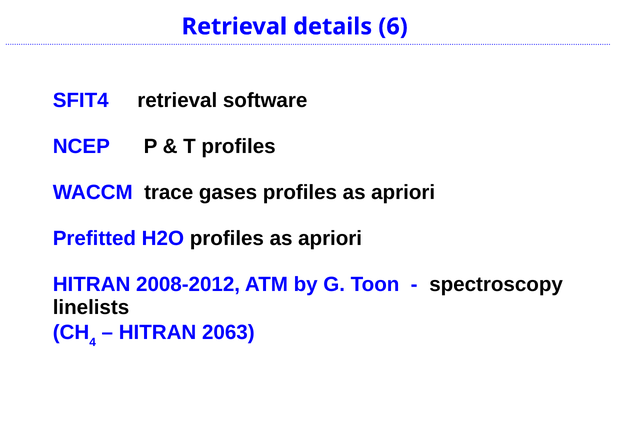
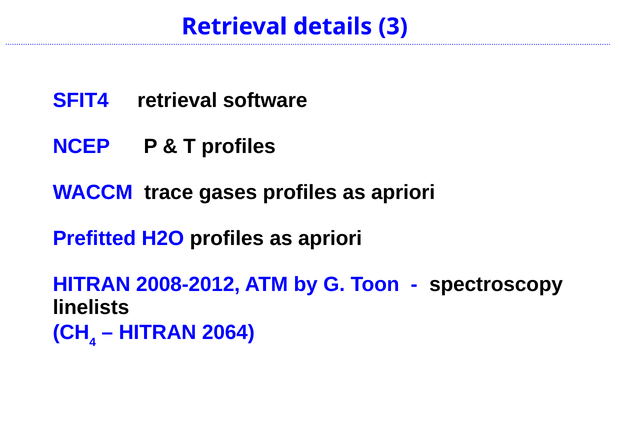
6: 6 -> 3
2063: 2063 -> 2064
